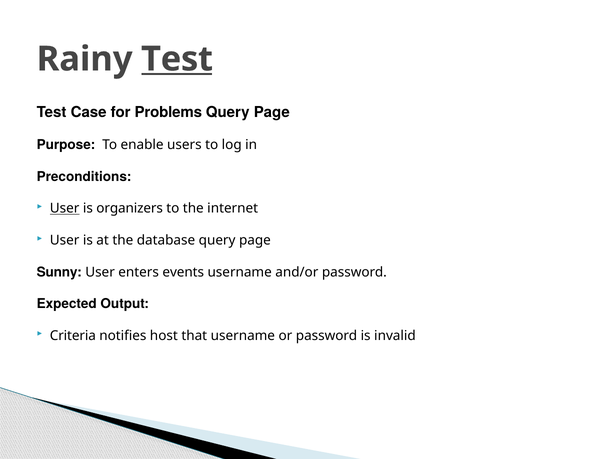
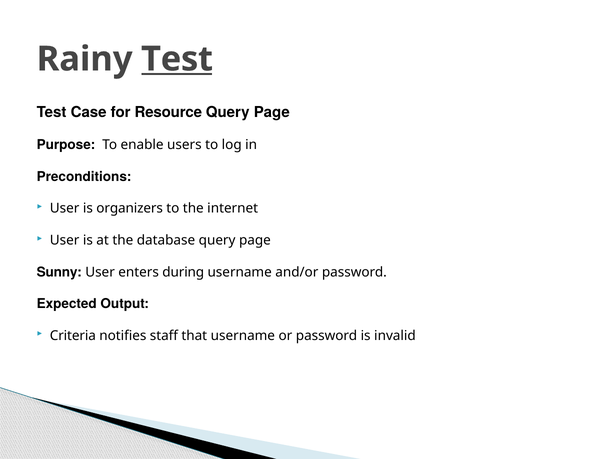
Problems: Problems -> Resource
User at (65, 208) underline: present -> none
events: events -> during
host: host -> staff
